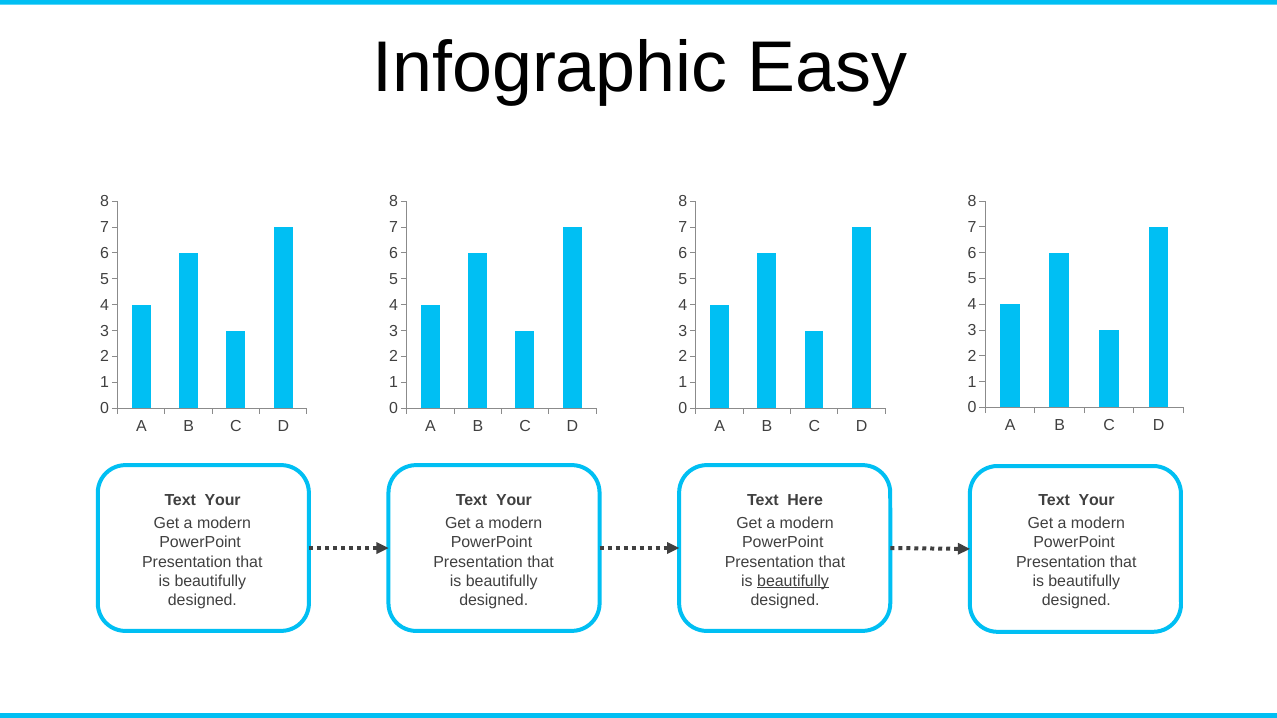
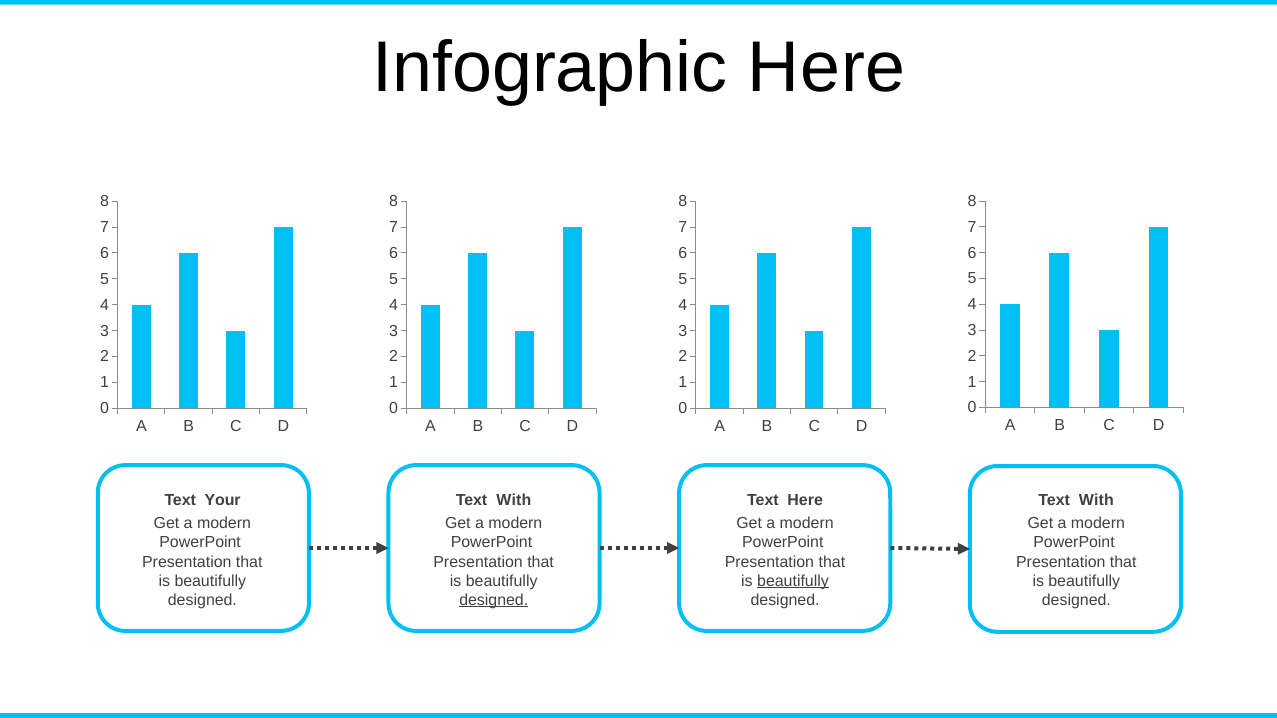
Infographic Easy: Easy -> Here
Your at (514, 500): Your -> With
Your at (1097, 500): Your -> With
designed at (494, 600) underline: none -> present
